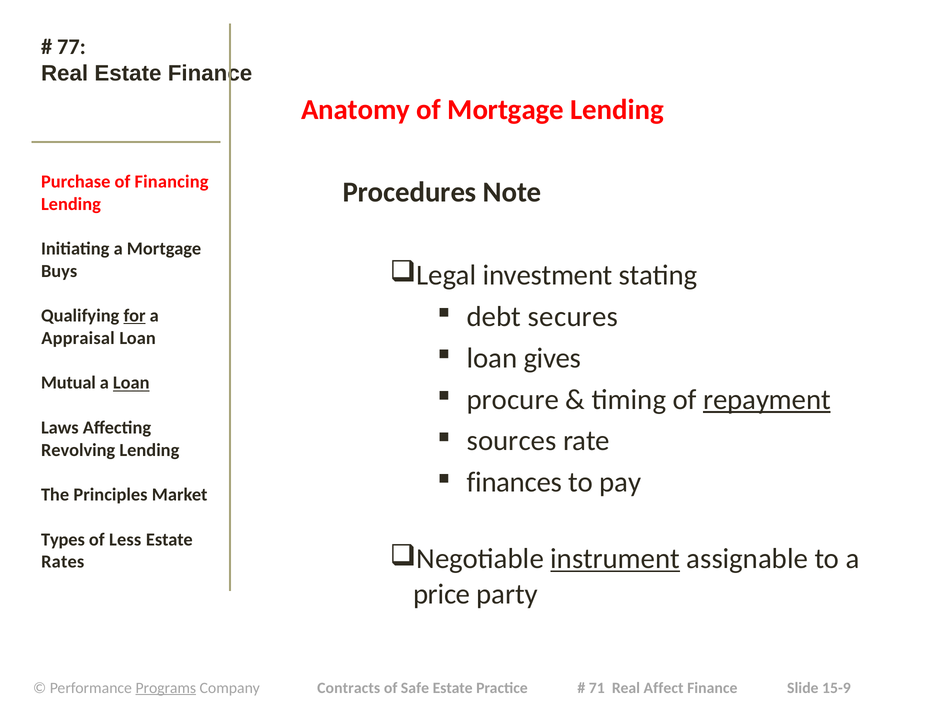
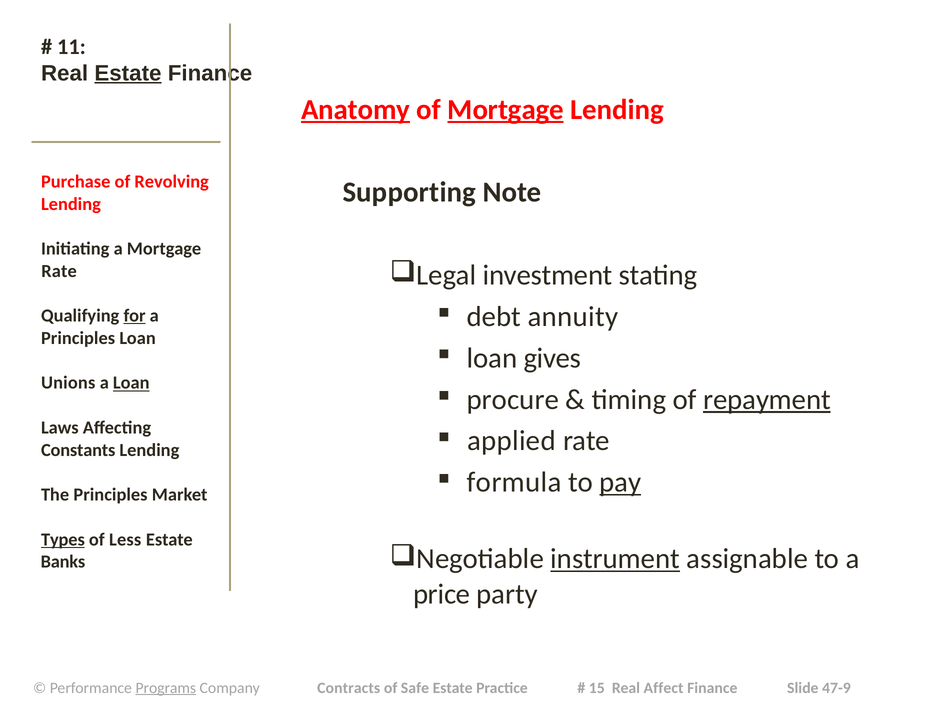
77: 77 -> 11
Estate at (128, 73) underline: none -> present
Anatomy underline: none -> present
Mortgage at (506, 110) underline: none -> present
Financing: Financing -> Revolving
Procedures: Procedures -> Supporting
Buys at (59, 271): Buys -> Rate
secures: secures -> annuity
Appraisal at (78, 338): Appraisal -> Principles
Mutual: Mutual -> Unions
sources: sources -> applied
Revolving: Revolving -> Constants
finances: finances -> formula
pay underline: none -> present
Types underline: none -> present
Rates: Rates -> Banks
71: 71 -> 15
15-9: 15-9 -> 47-9
